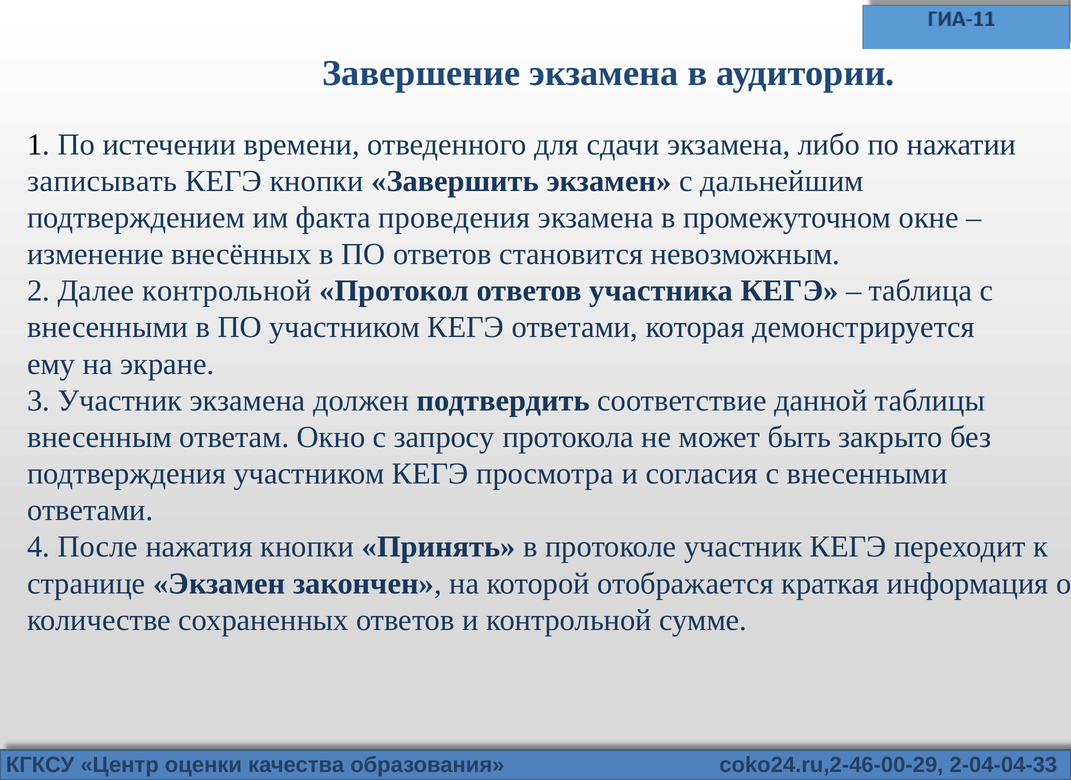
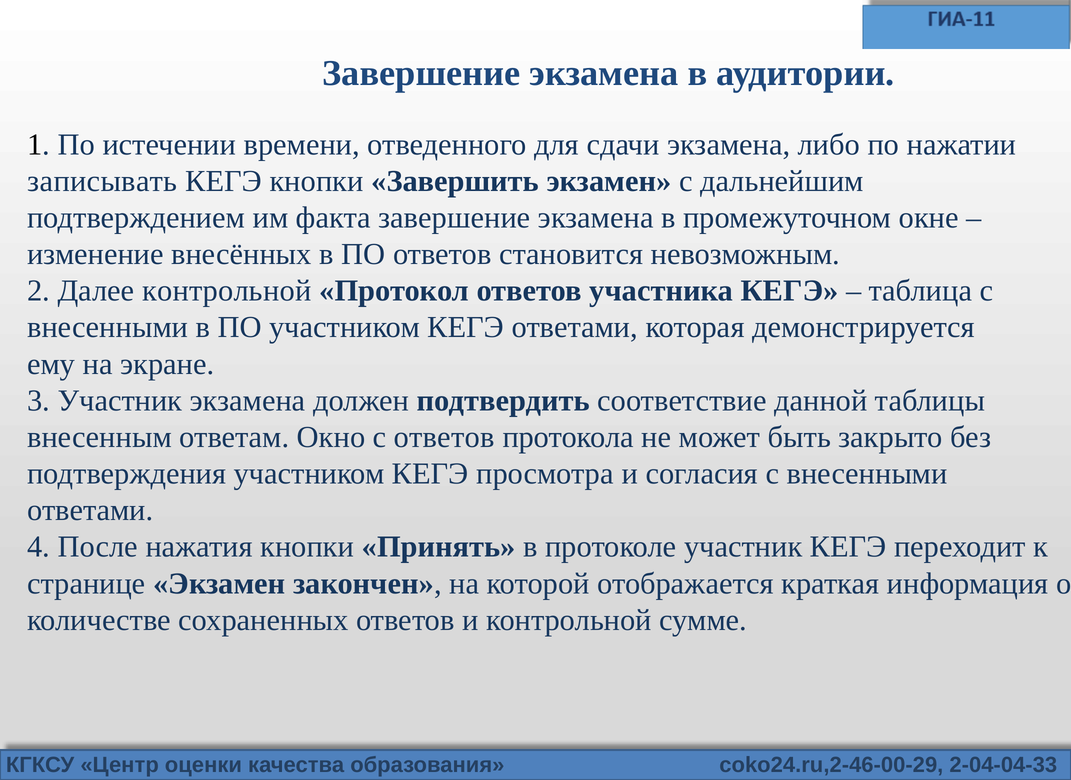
факта проведения: проведения -> завершение
с запросу: запросу -> ответов
